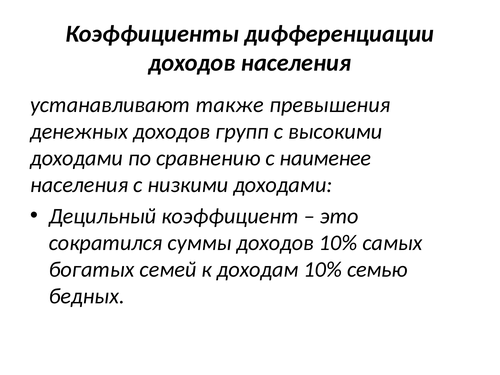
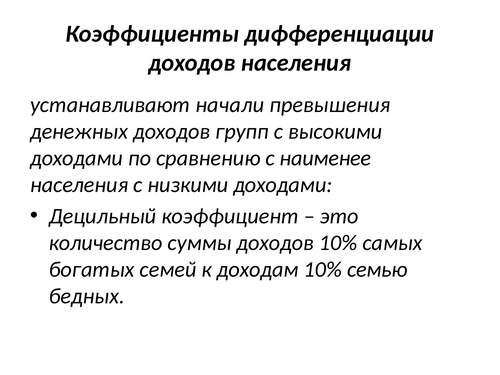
также: также -> начали
сократился: сократился -> количество
